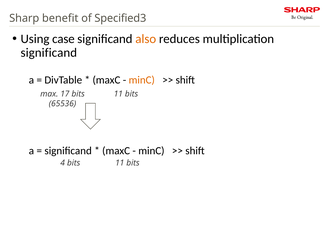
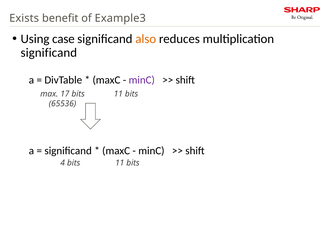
Sharp: Sharp -> Exists
Specified3: Specified3 -> Example3
minC at (142, 80) colour: orange -> purple
